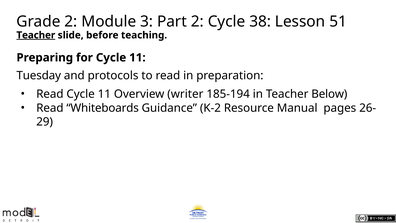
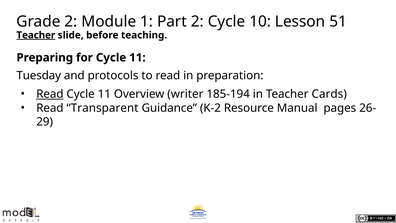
3: 3 -> 1
38: 38 -> 10
Read at (50, 94) underline: none -> present
Below: Below -> Cards
Whiteboards: Whiteboards -> Transparent
